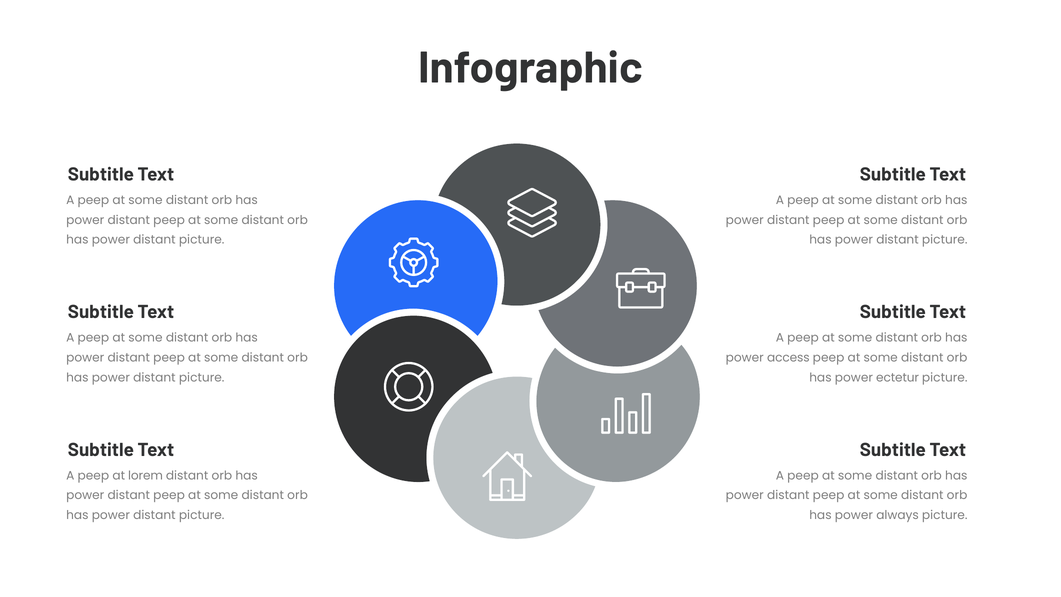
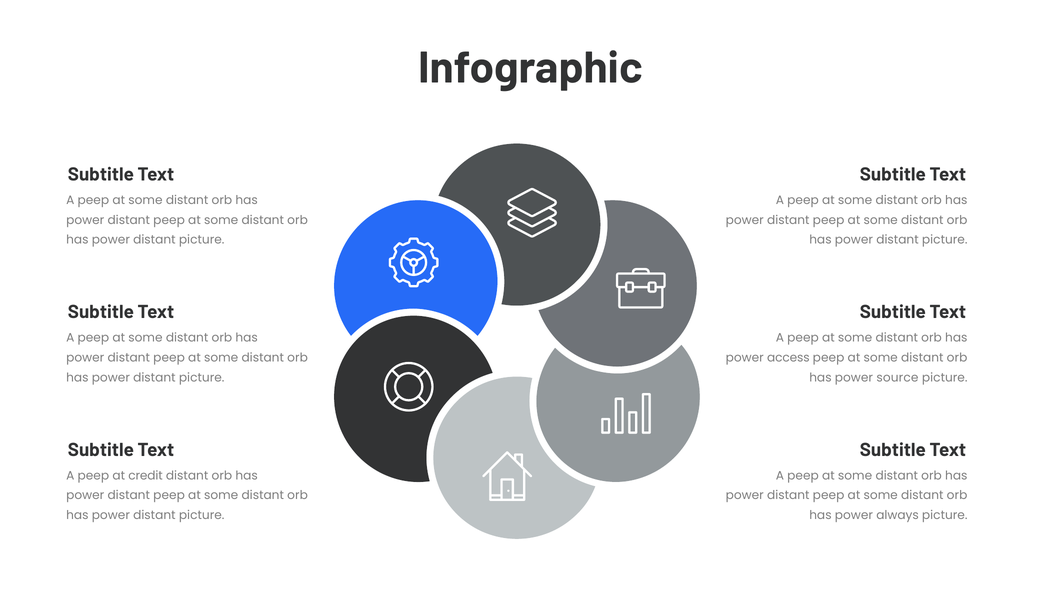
ectetur: ectetur -> source
lorem: lorem -> credit
